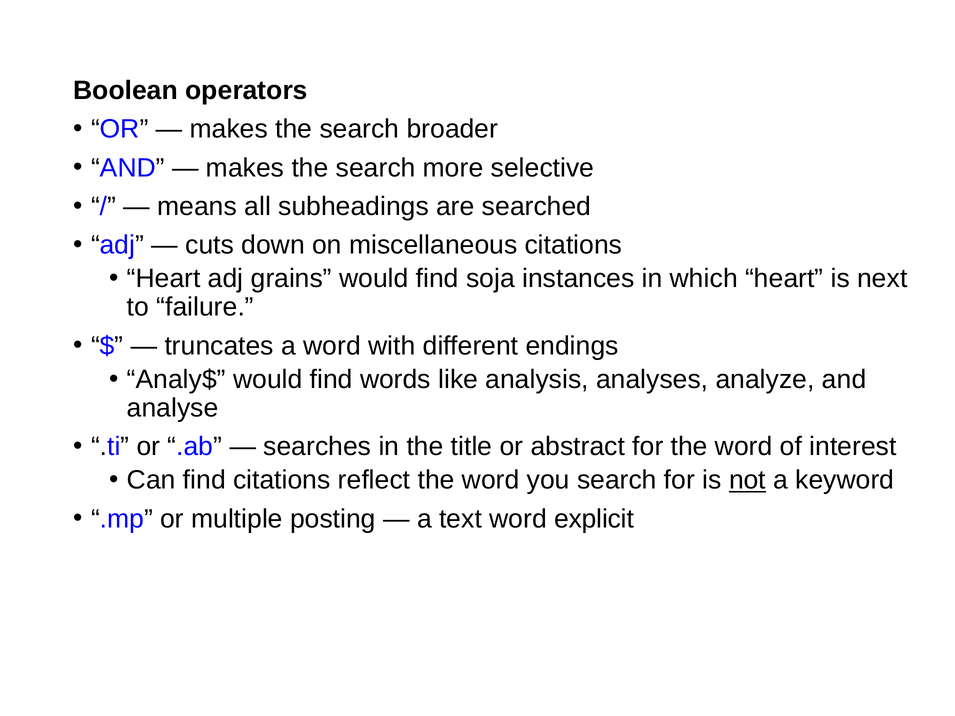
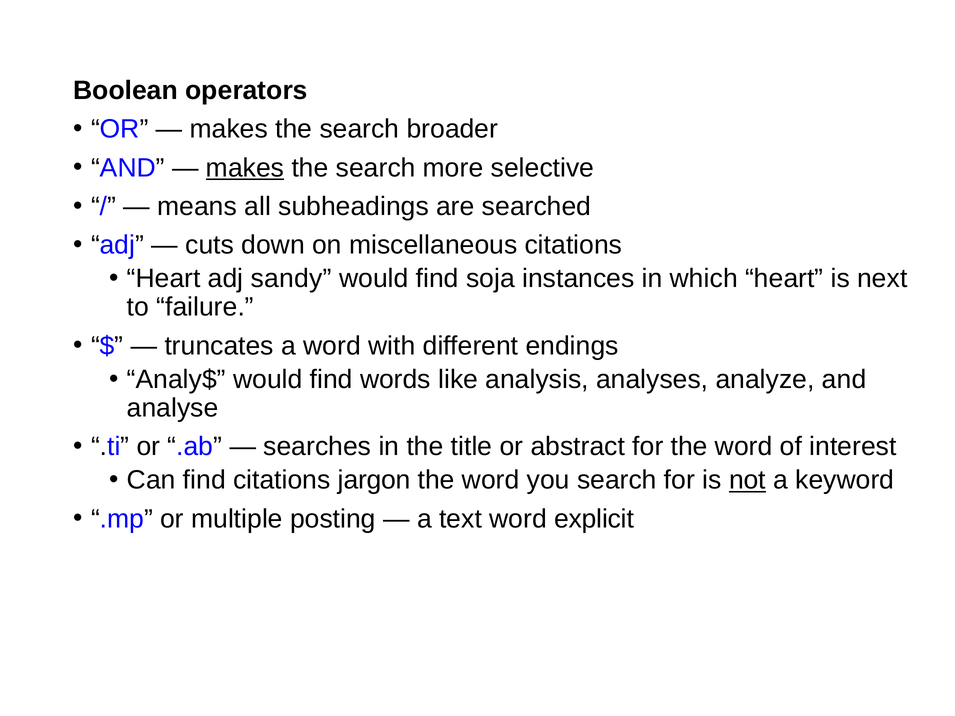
makes at (245, 168) underline: none -> present
grains: grains -> sandy
reflect: reflect -> jargon
